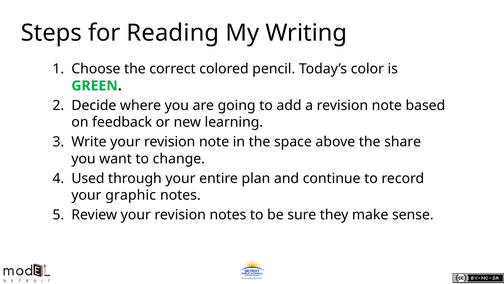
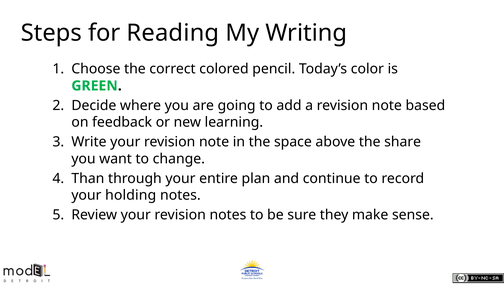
Used: Used -> Than
graphic: graphic -> holding
